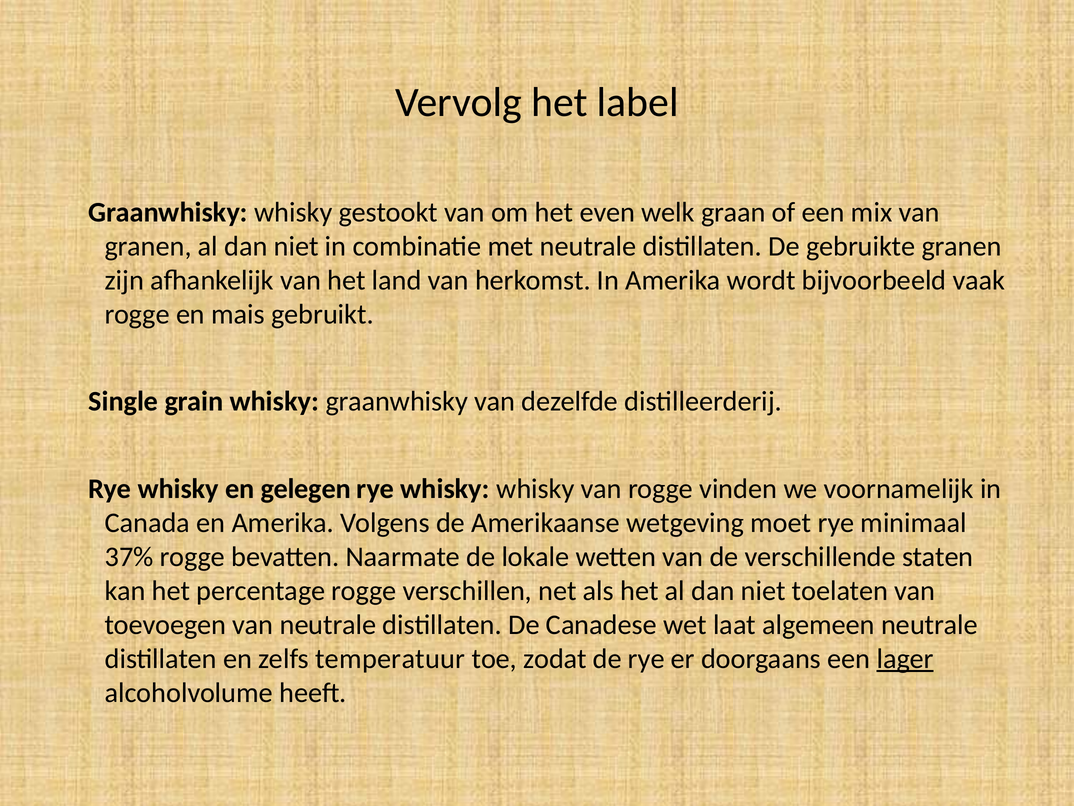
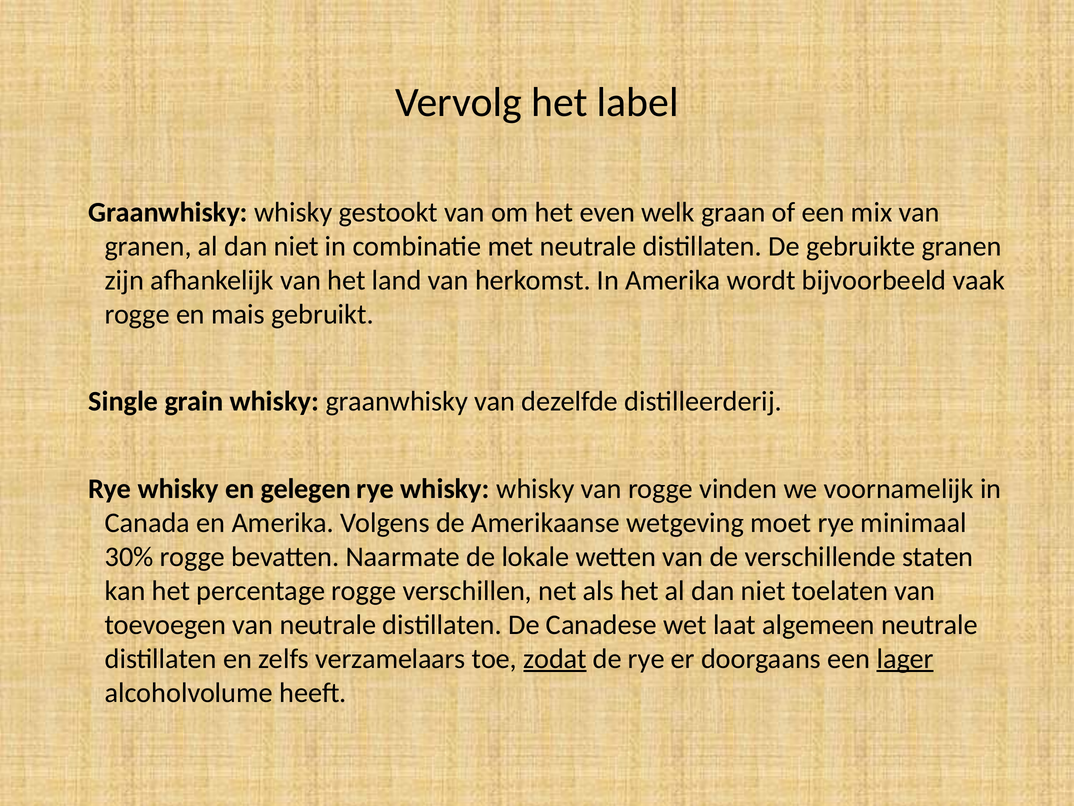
37%: 37% -> 30%
temperatuur: temperatuur -> verzamelaars
zodat underline: none -> present
